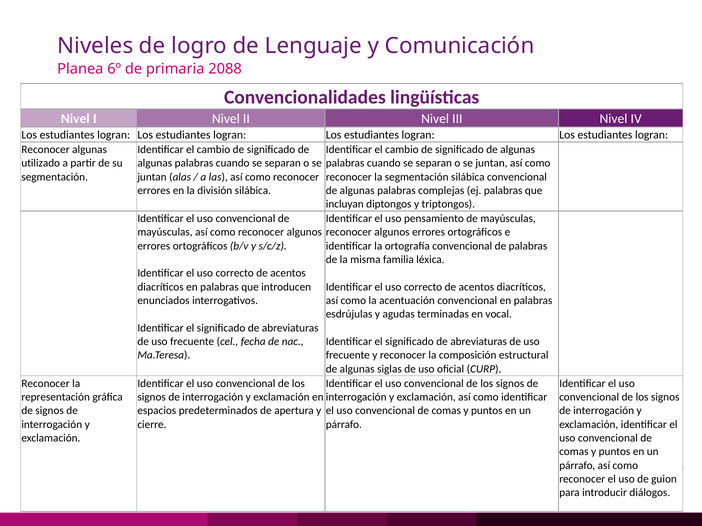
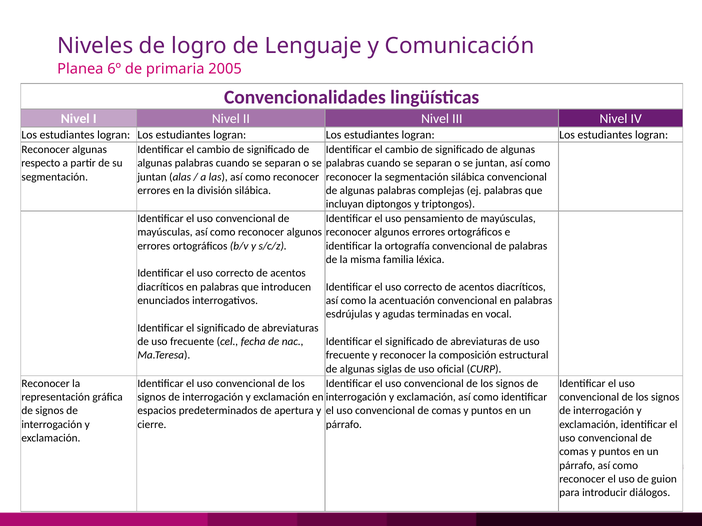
2088: 2088 -> 2005
utilizado: utilizado -> respecto
